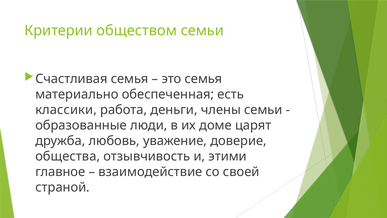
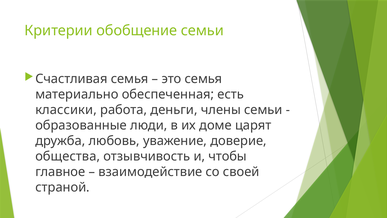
обществом: обществом -> обобщение
этими: этими -> чтобы
